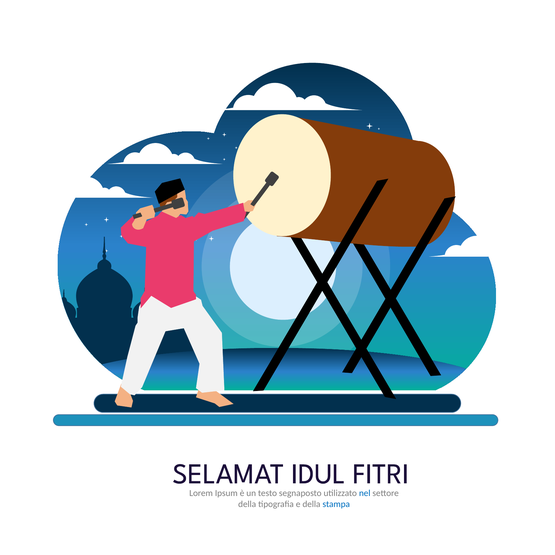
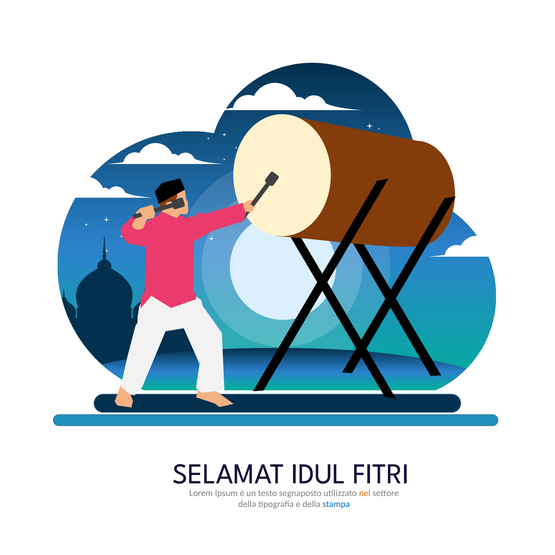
nel colour: blue -> orange
